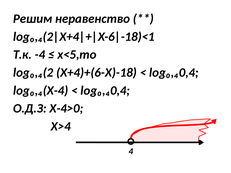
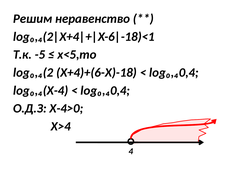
-4: -4 -> -5
